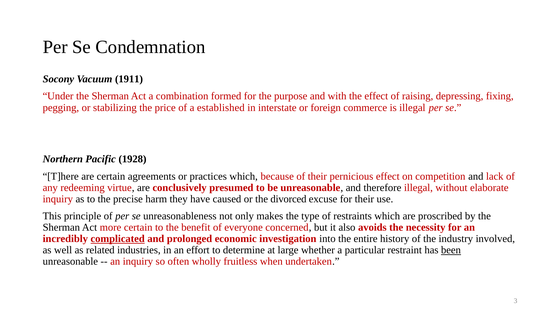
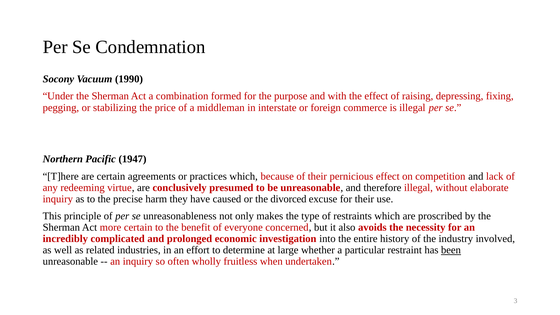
1911: 1911 -> 1990
established: established -> middleman
1928: 1928 -> 1947
complicated underline: present -> none
